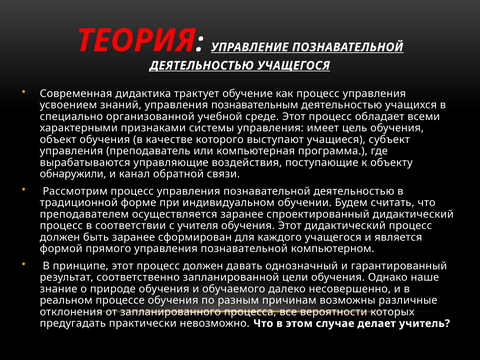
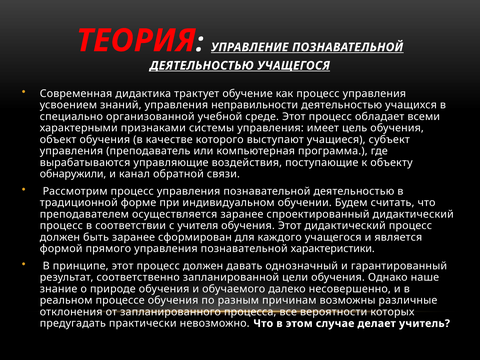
познавательным: познавательным -> неправильности
компьютерном: компьютерном -> характеристики
